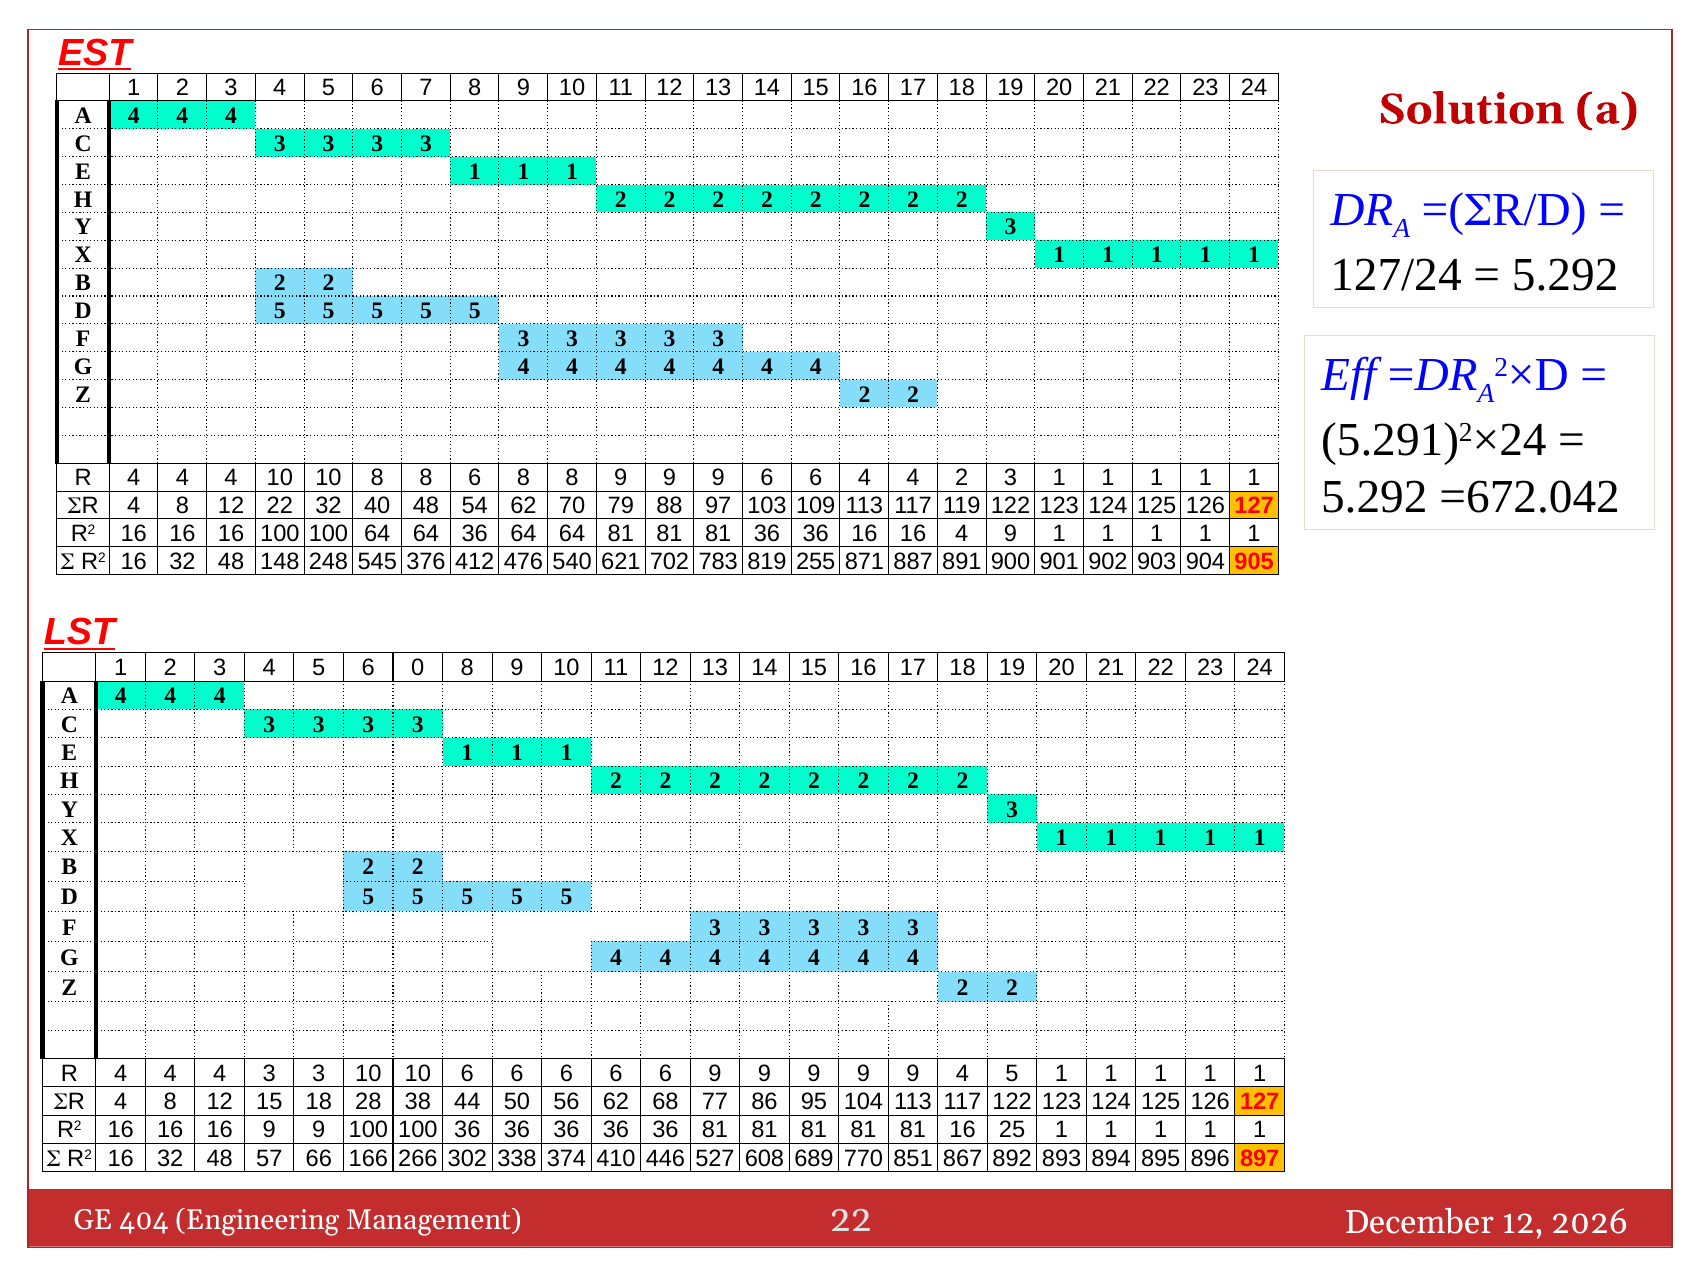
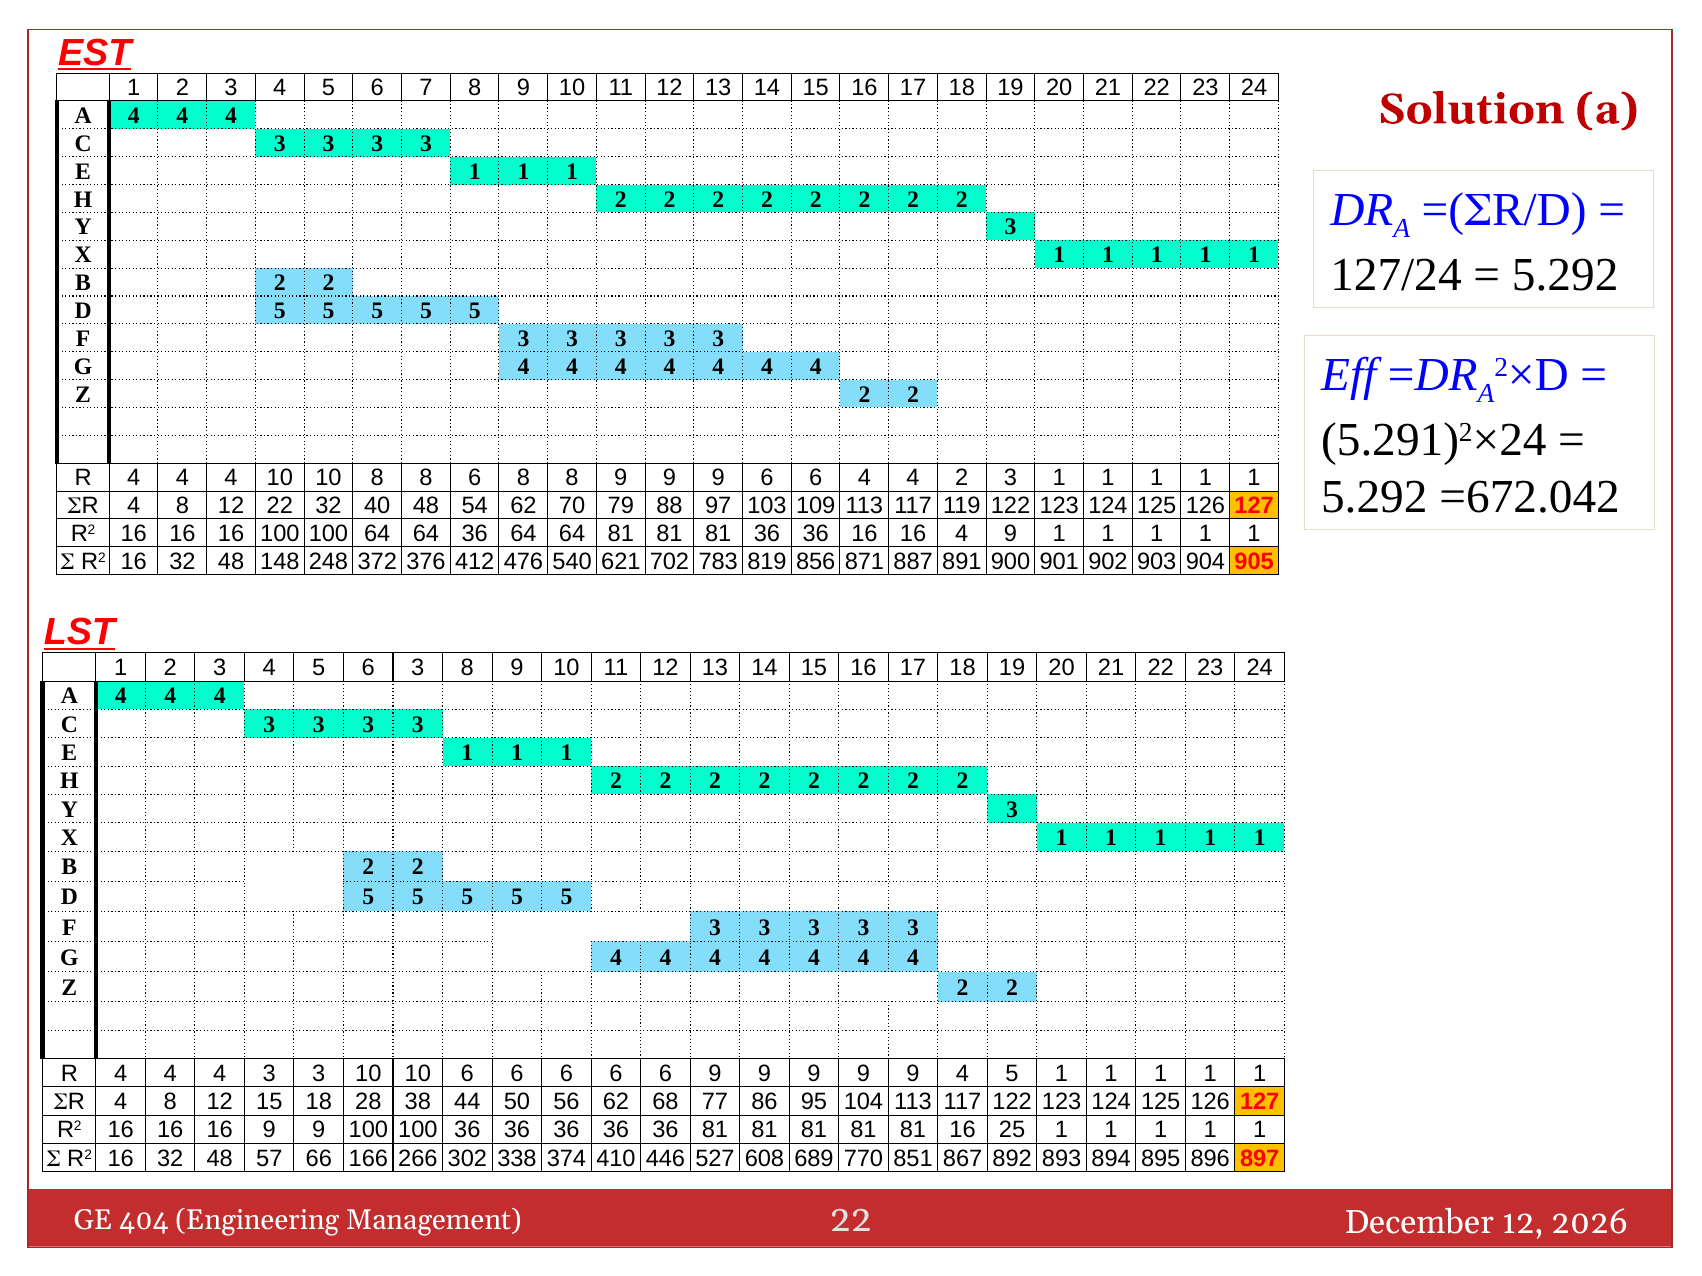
545: 545 -> 372
255: 255 -> 856
6 0: 0 -> 3
